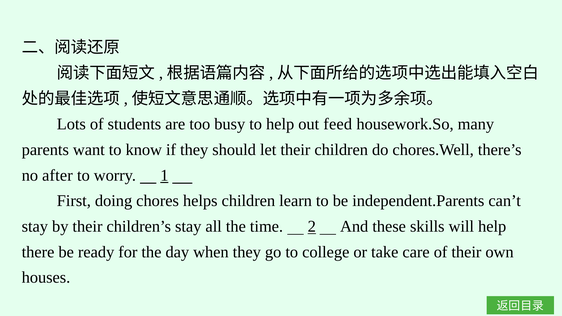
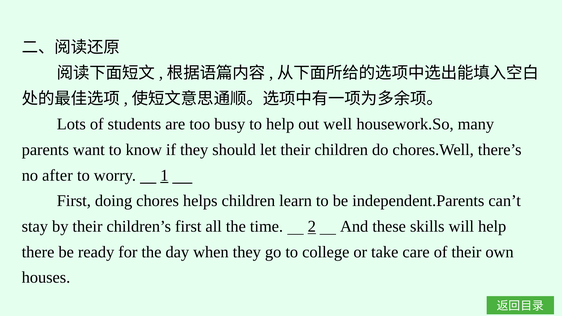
feed: feed -> well
children’s stay: stay -> first
